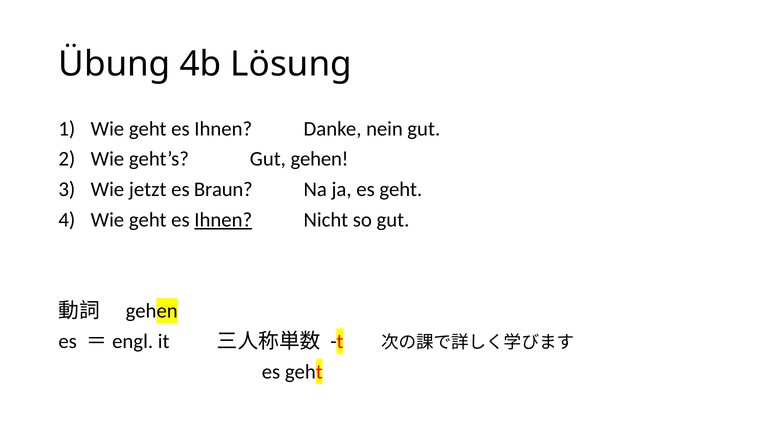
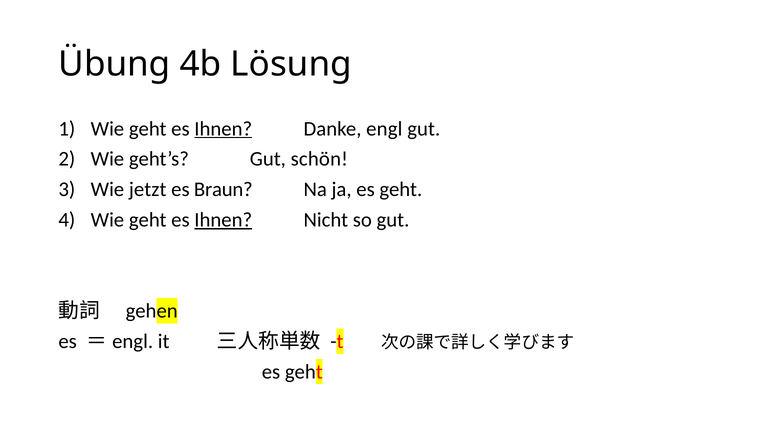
Ihnen at (223, 129) underline: none -> present
nein: nein -> engl
Gut gehen: gehen -> schön
